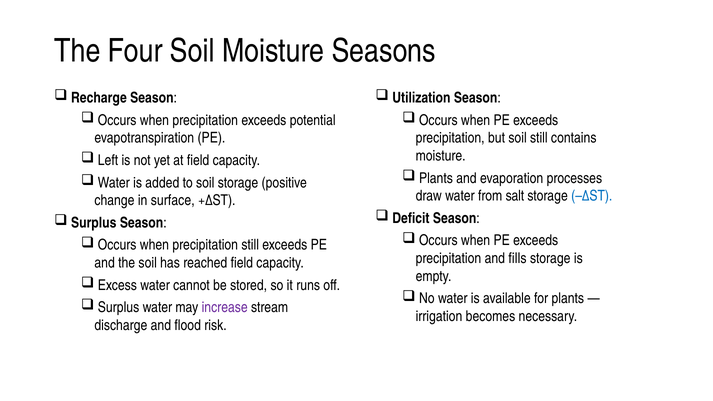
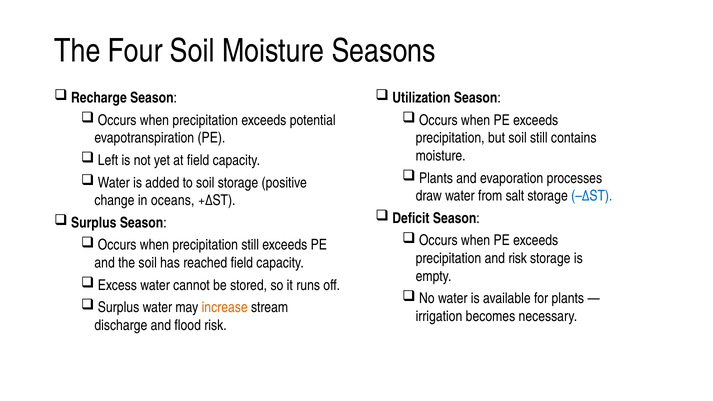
surface: surface -> oceans
and fills: fills -> risk
increase colour: purple -> orange
